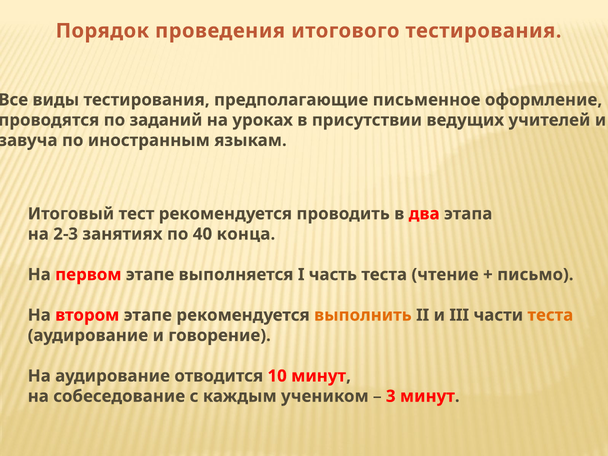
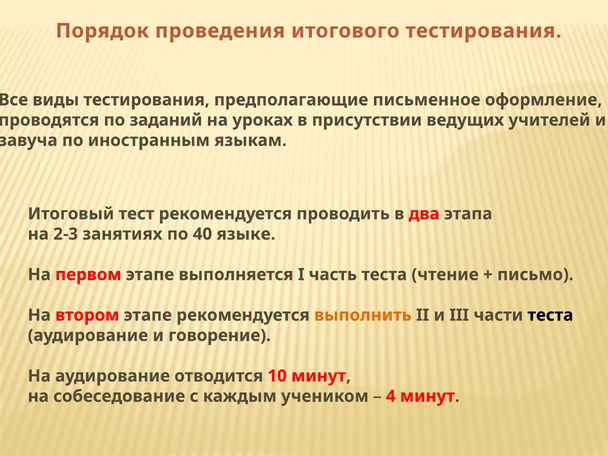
конца: конца -> языке
теста at (550, 315) colour: orange -> black
3: 3 -> 4
